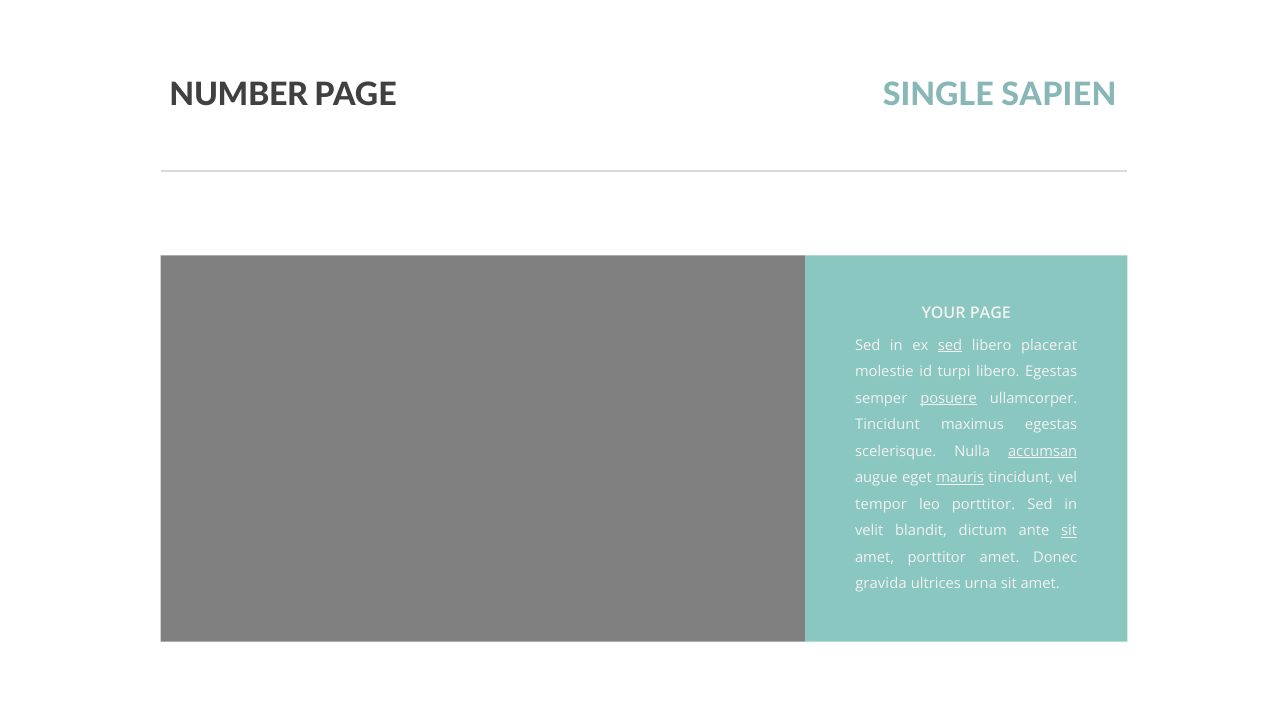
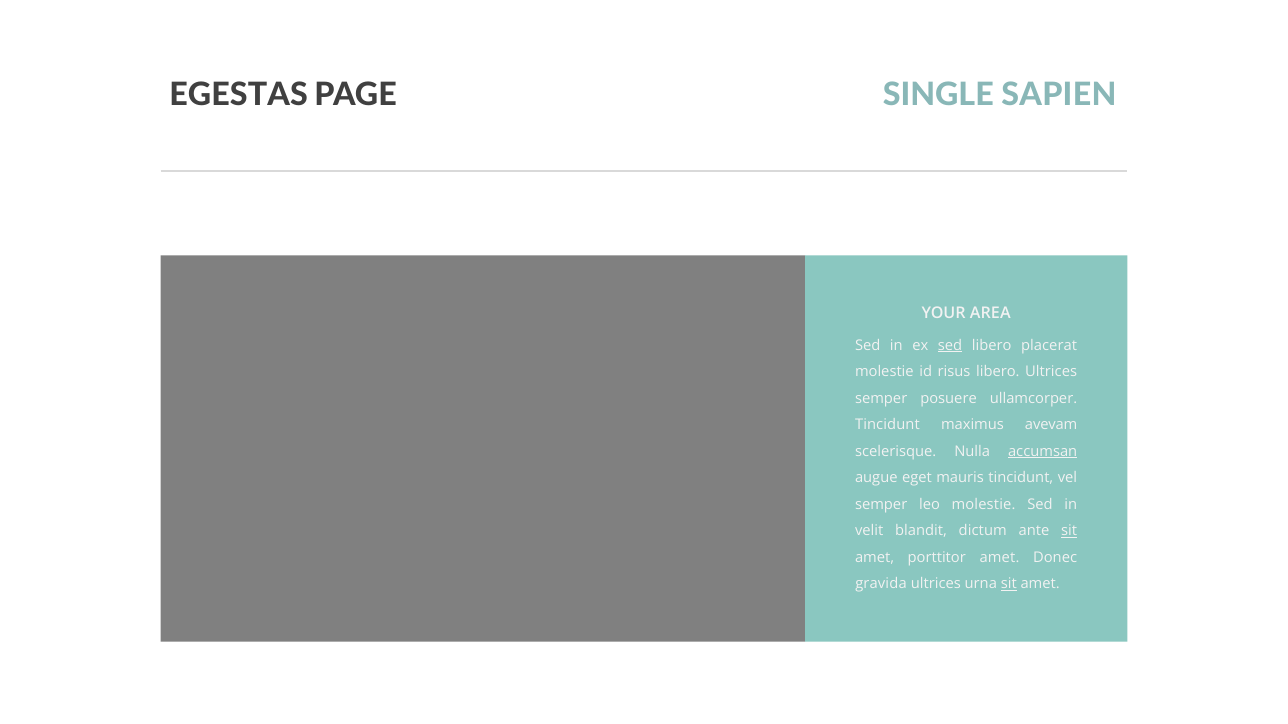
NUMBER: NUMBER -> EGESTAS
YOUR PAGE: PAGE -> AREA
turpi: turpi -> risus
libero Egestas: Egestas -> Ultrices
posuere underline: present -> none
maximus egestas: egestas -> avevam
mauris underline: present -> none
tempor at (881, 505): tempor -> semper
leo porttitor: porttitor -> molestie
sit at (1009, 584) underline: none -> present
